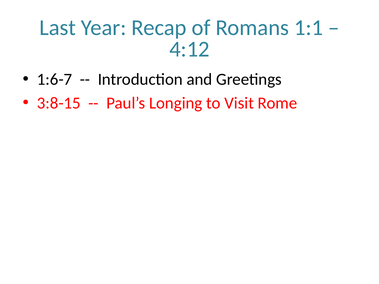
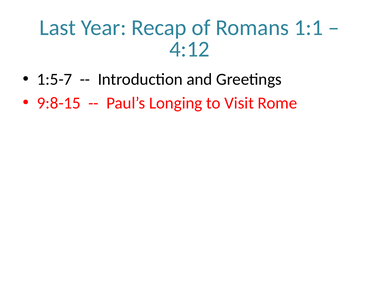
1:6-7: 1:6-7 -> 1:5-7
3:8-15: 3:8-15 -> 9:8-15
